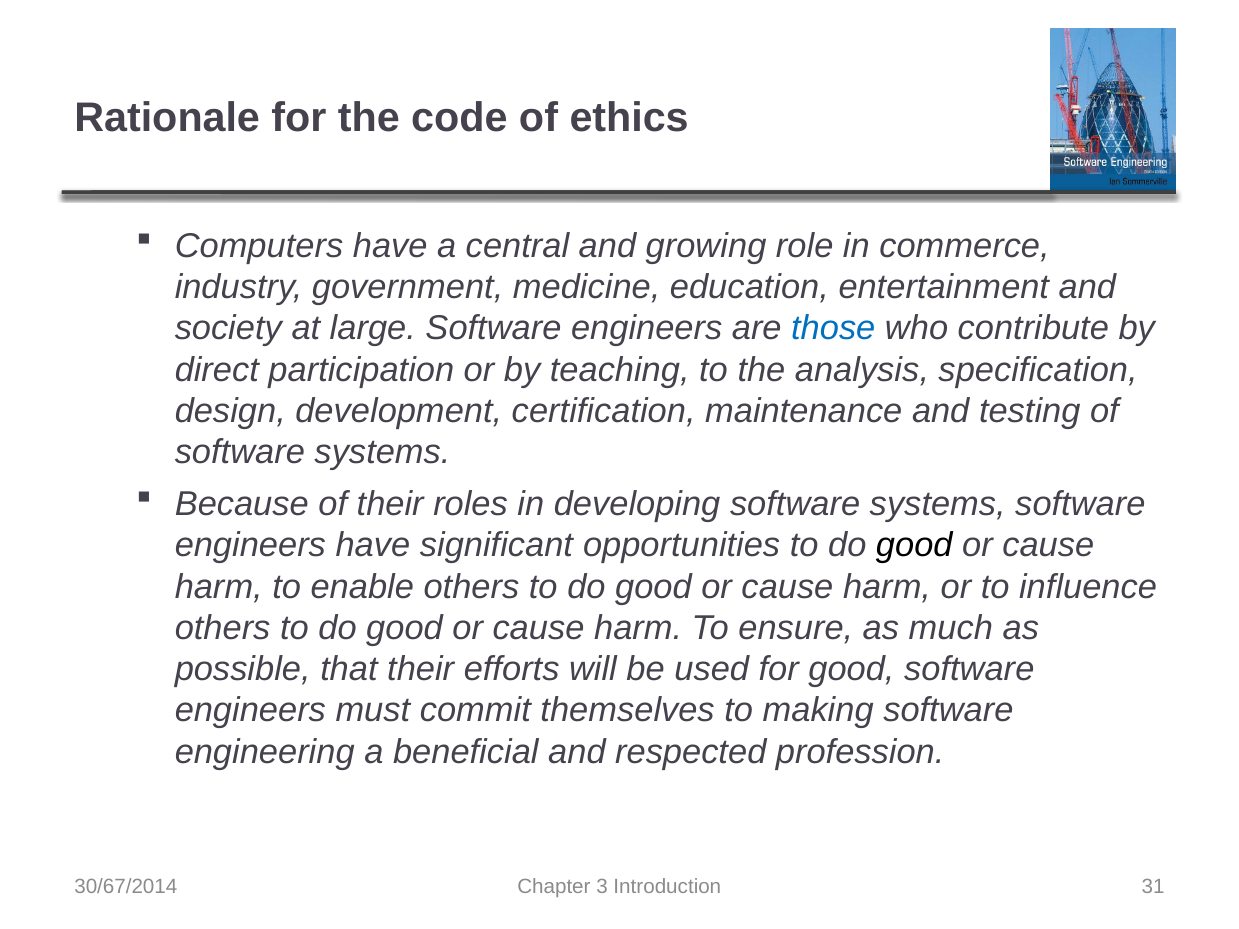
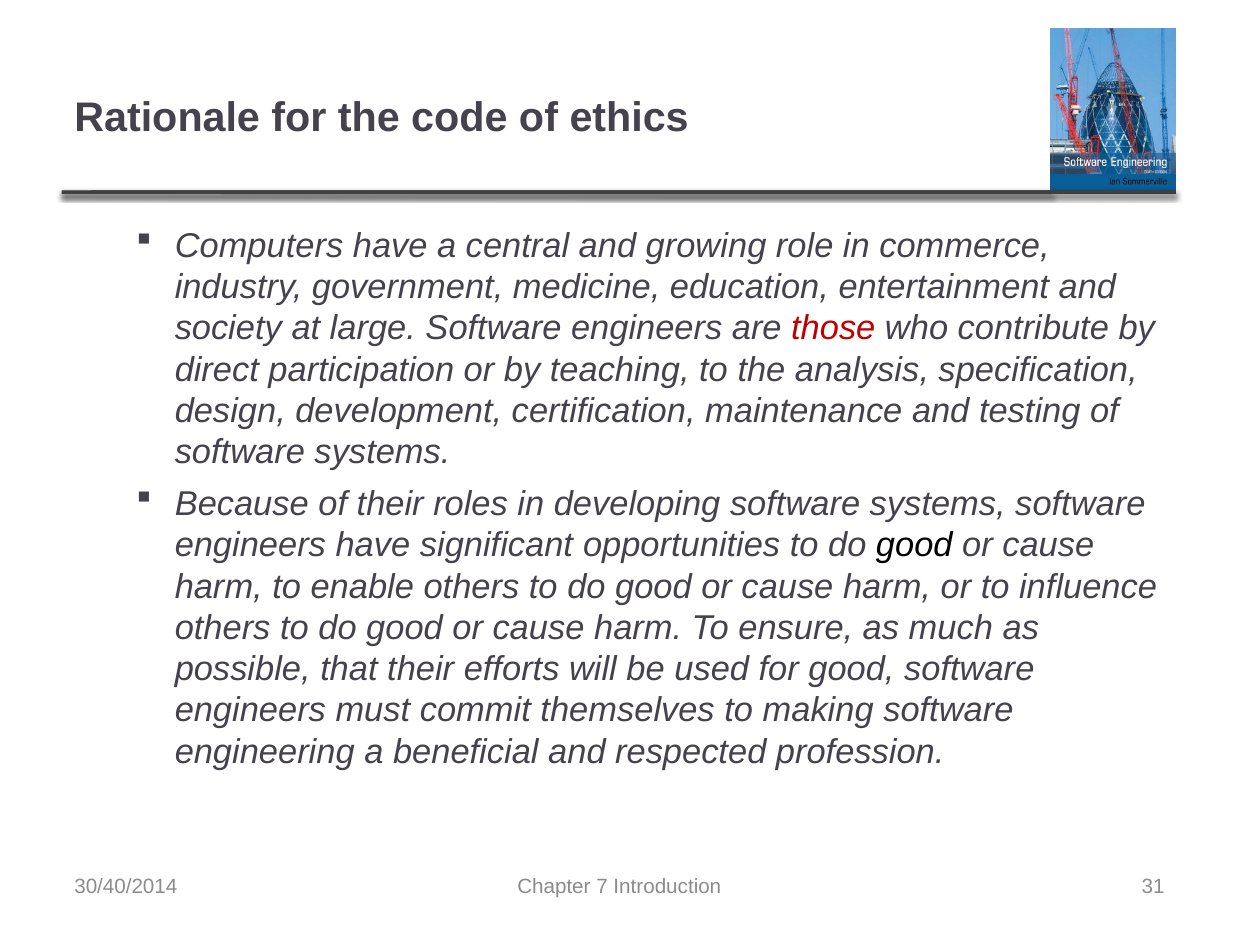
those colour: blue -> red
30/67/2014: 30/67/2014 -> 30/40/2014
3: 3 -> 7
